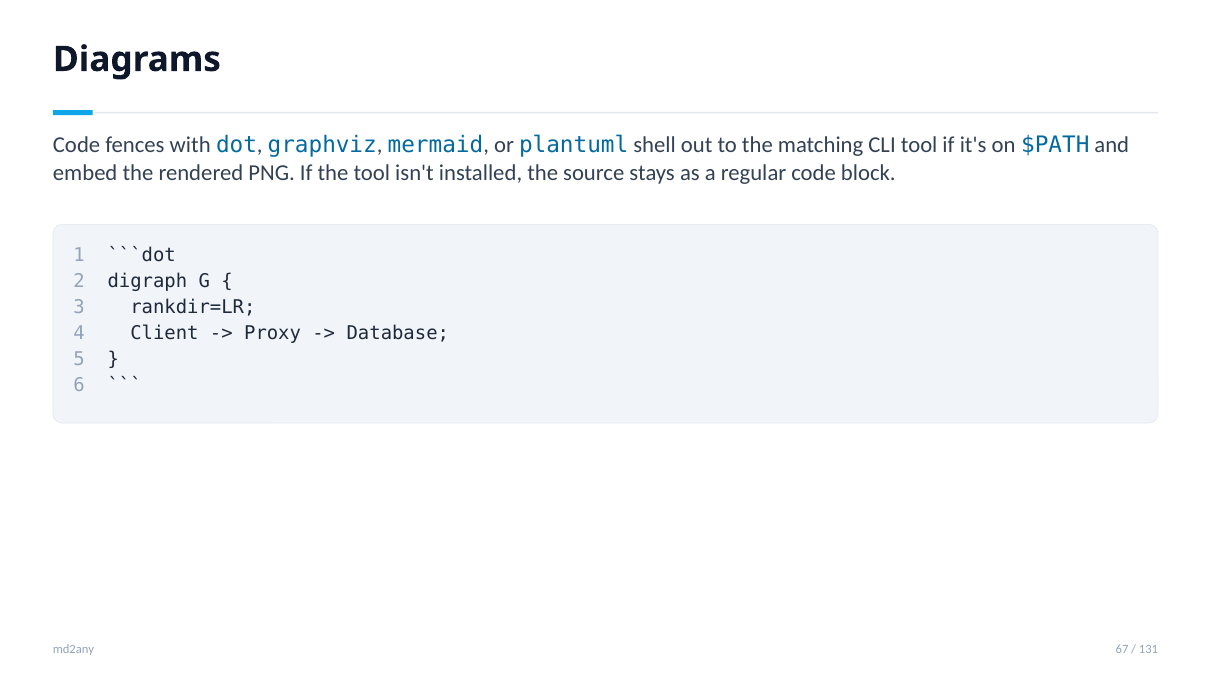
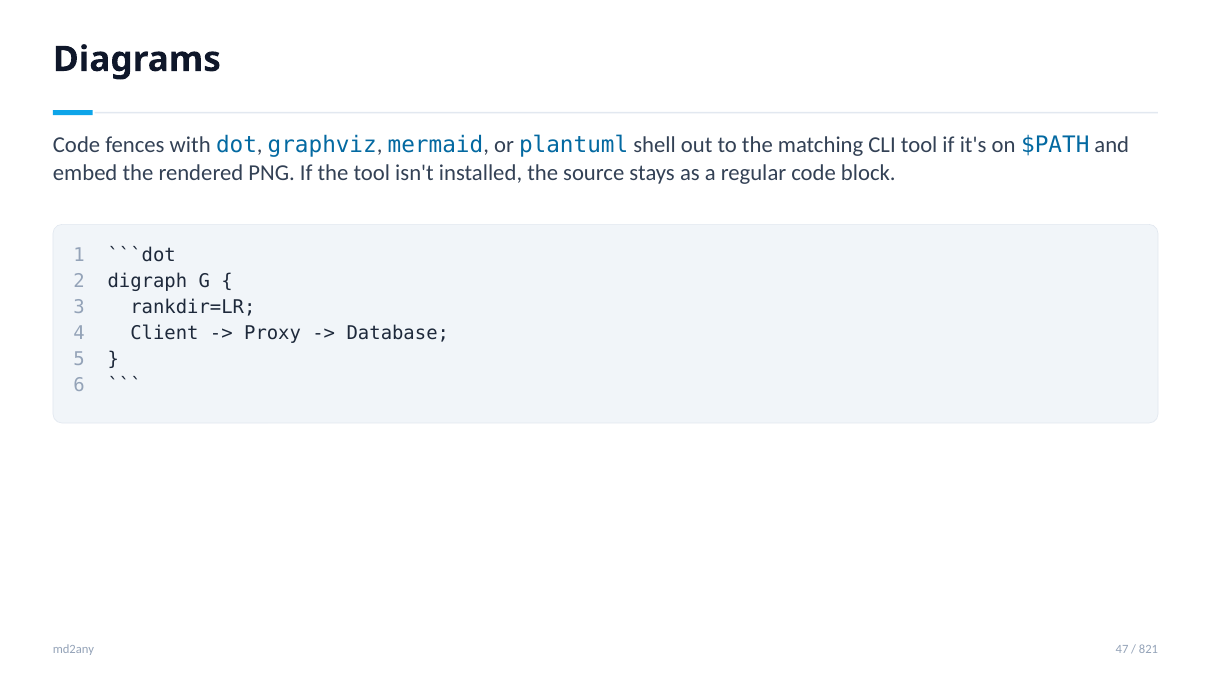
67: 67 -> 47
131: 131 -> 821
